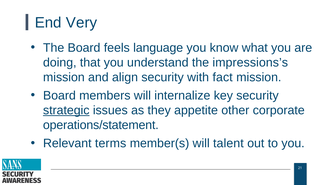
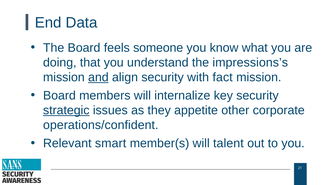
Very: Very -> Data
language: language -> someone
and underline: none -> present
operations/statement: operations/statement -> operations/confident
terms: terms -> smart
